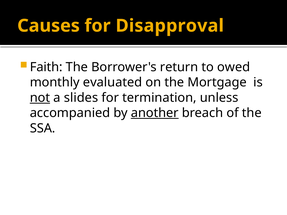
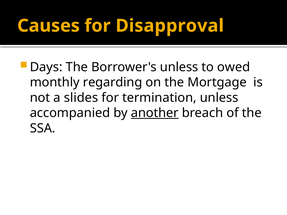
Faith: Faith -> Days
Borrower's return: return -> unless
evaluated: evaluated -> regarding
not underline: present -> none
